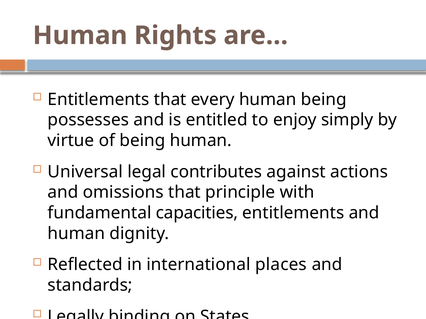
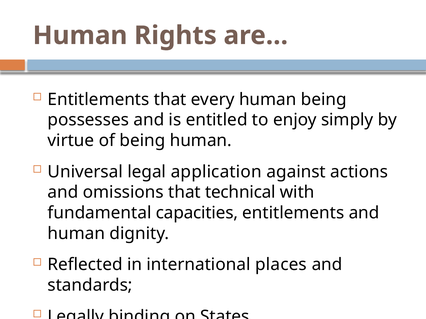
contributes: contributes -> application
principle: principle -> technical
